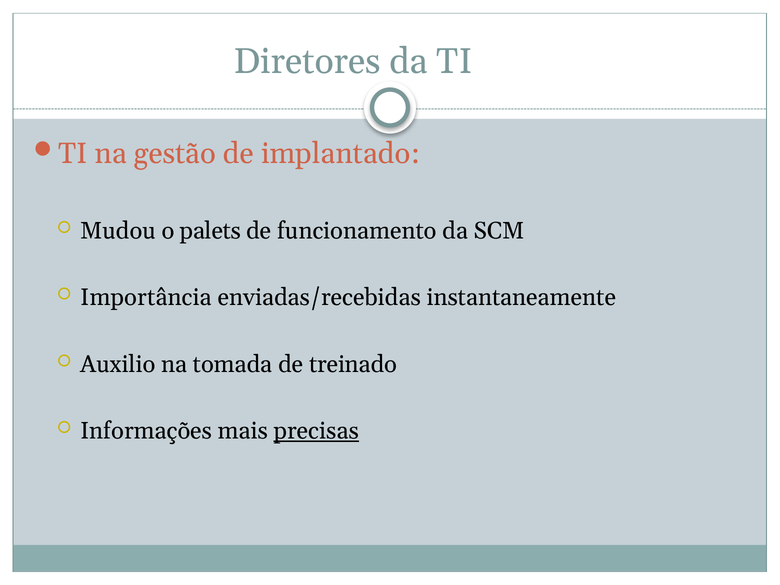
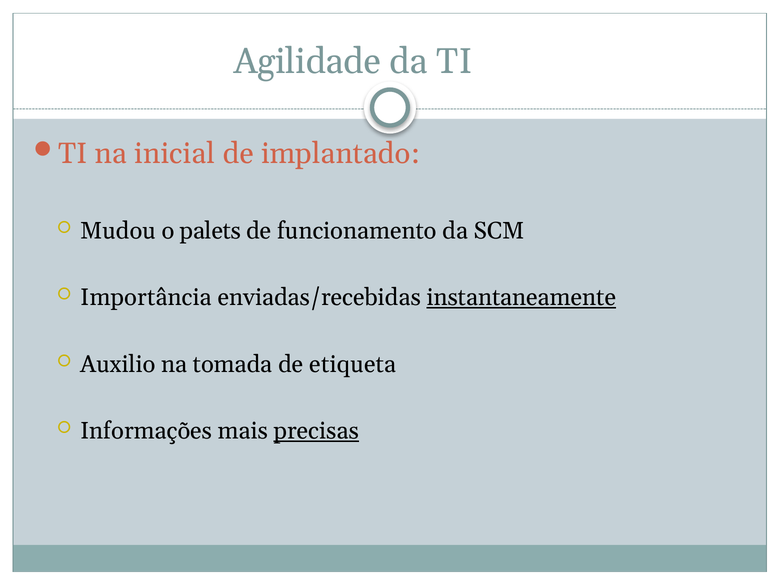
Diretores: Diretores -> Agilidade
gestão: gestão -> inicial
instantaneamente underline: none -> present
treinado: treinado -> etiqueta
